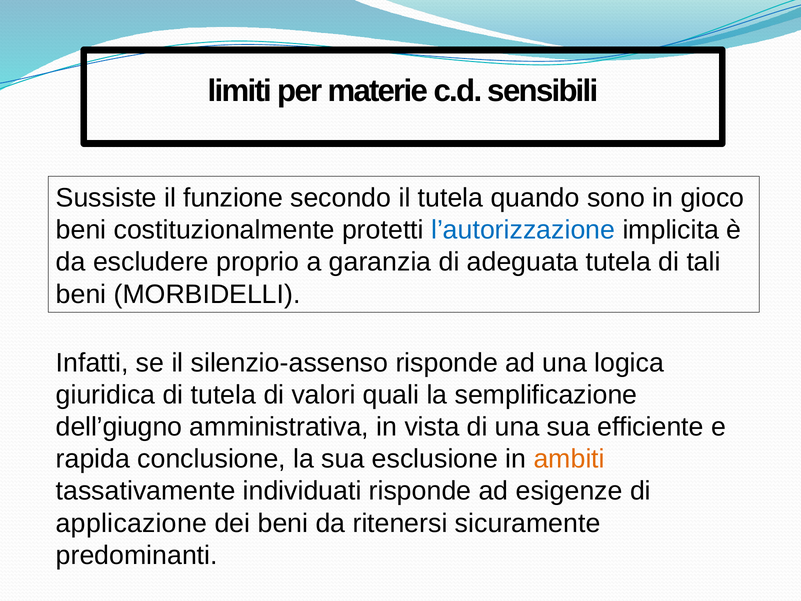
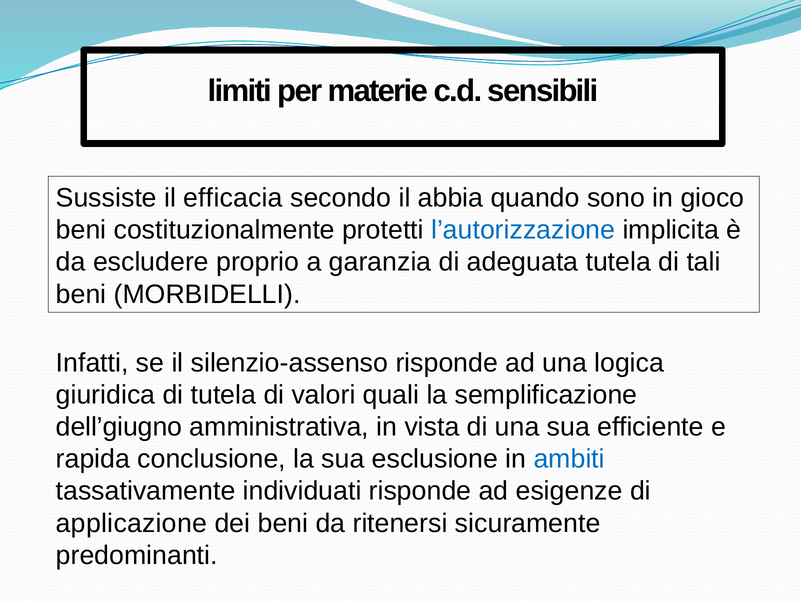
funzione: funzione -> efficacia
il tutela: tutela -> abbia
ambiti colour: orange -> blue
